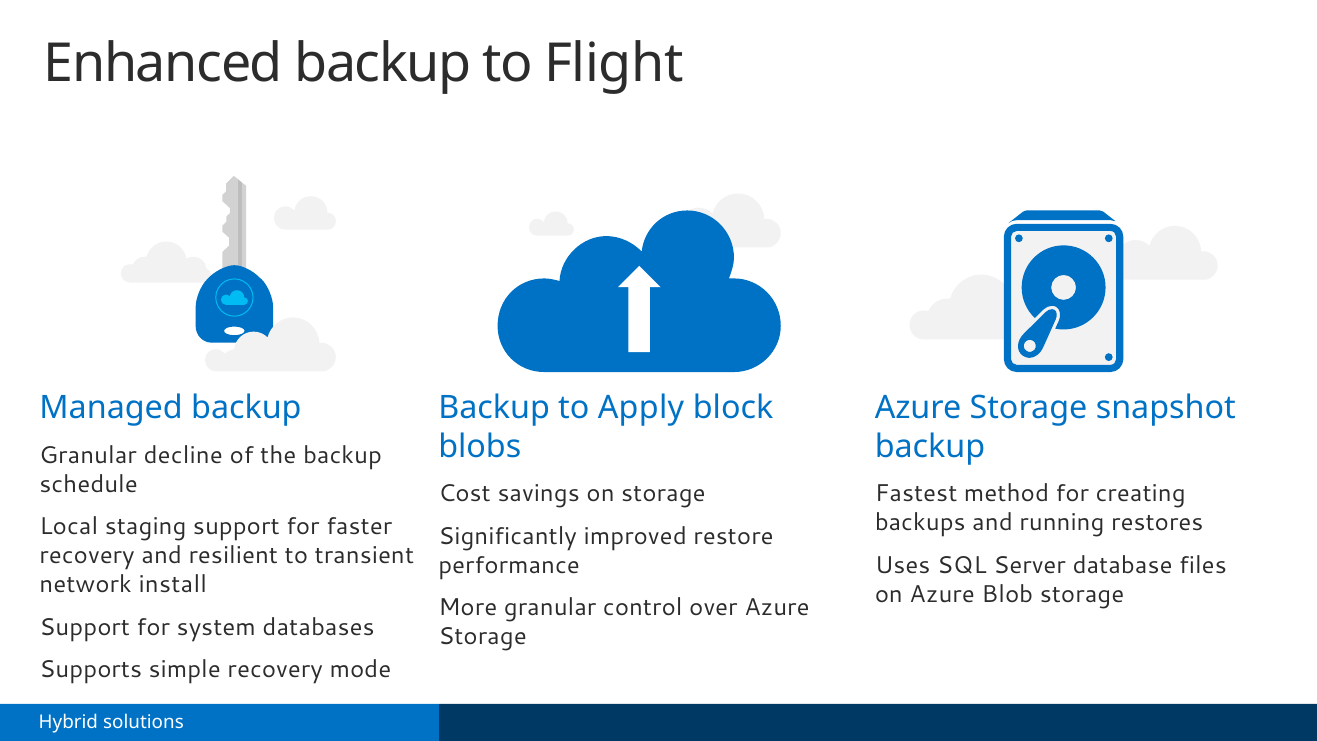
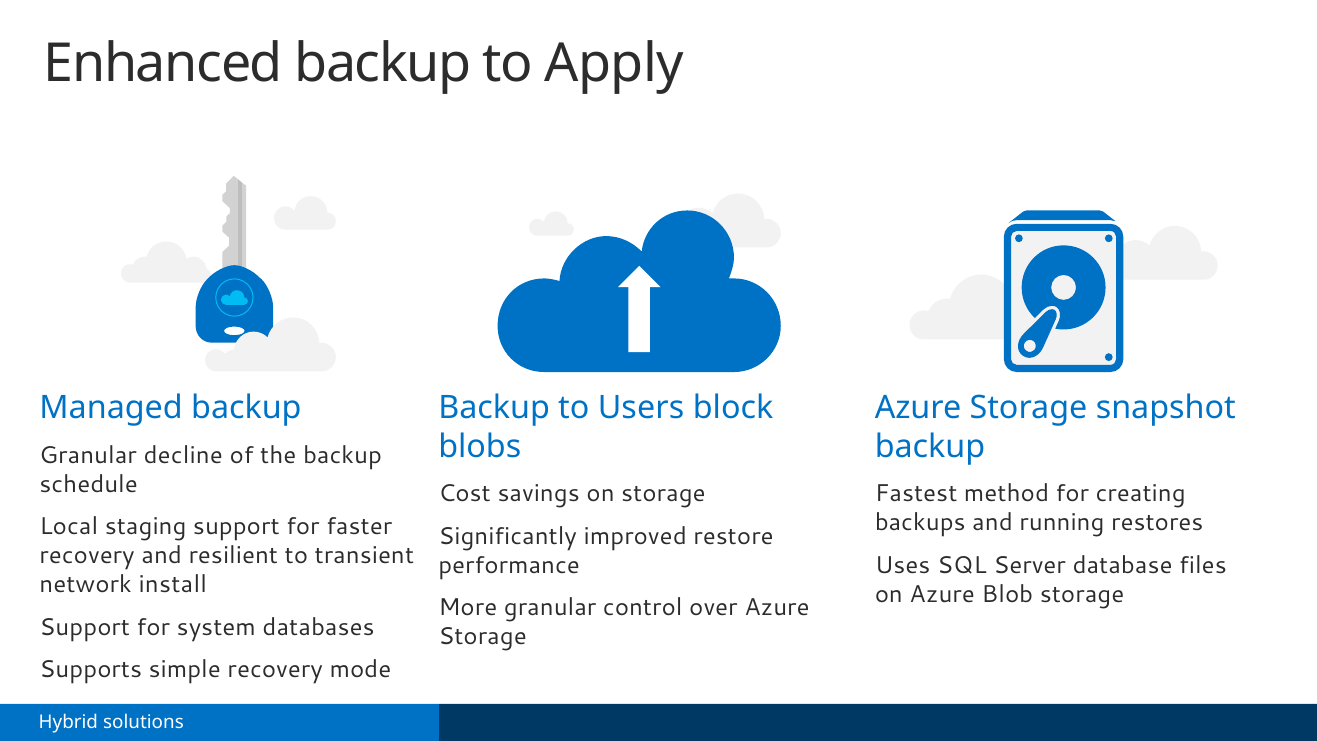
Flight: Flight -> Apply
Apply: Apply -> Users
